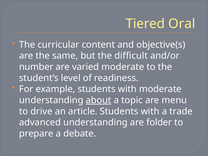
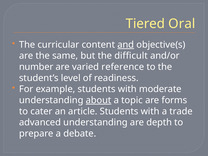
and underline: none -> present
varied moderate: moderate -> reference
menu: menu -> forms
drive: drive -> cater
folder: folder -> depth
